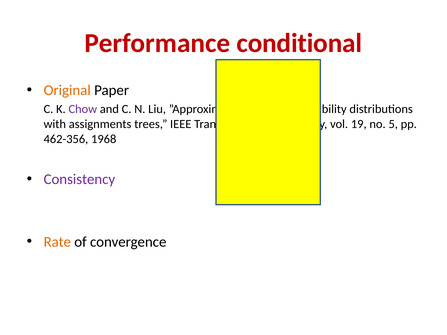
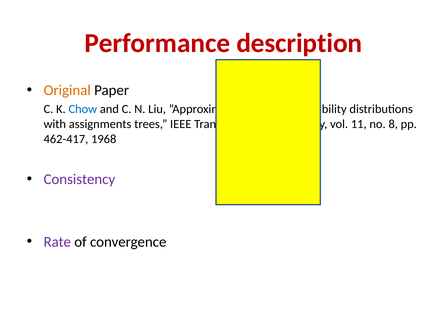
conditional: conditional -> description
Chow colour: purple -> blue
19: 19 -> 11
5: 5 -> 8
462-356: 462-356 -> 462-417
Rate colour: orange -> purple
